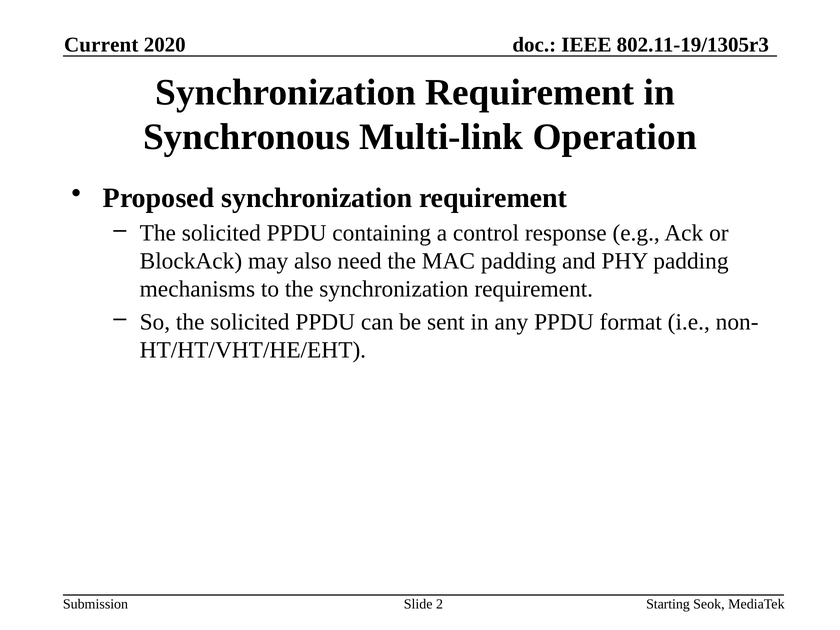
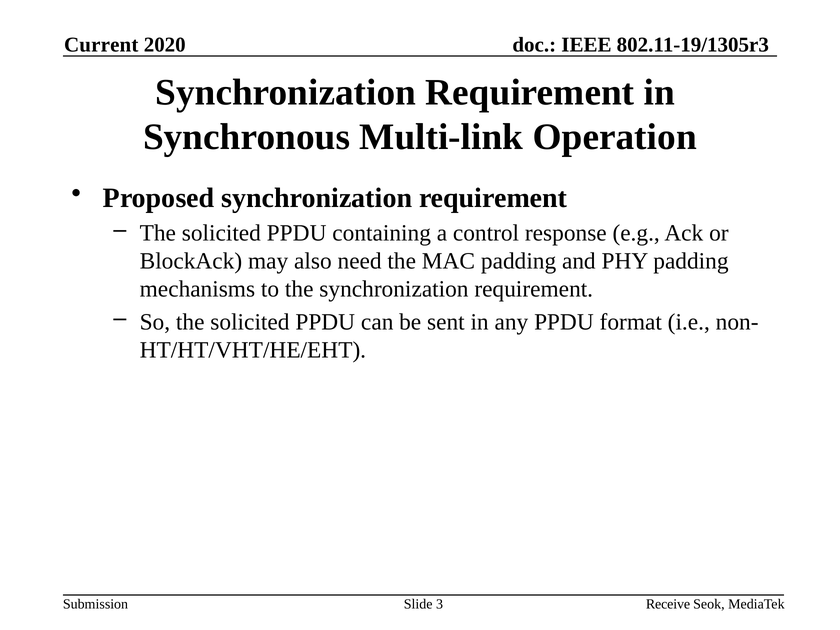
Starting: Starting -> Receive
2: 2 -> 3
